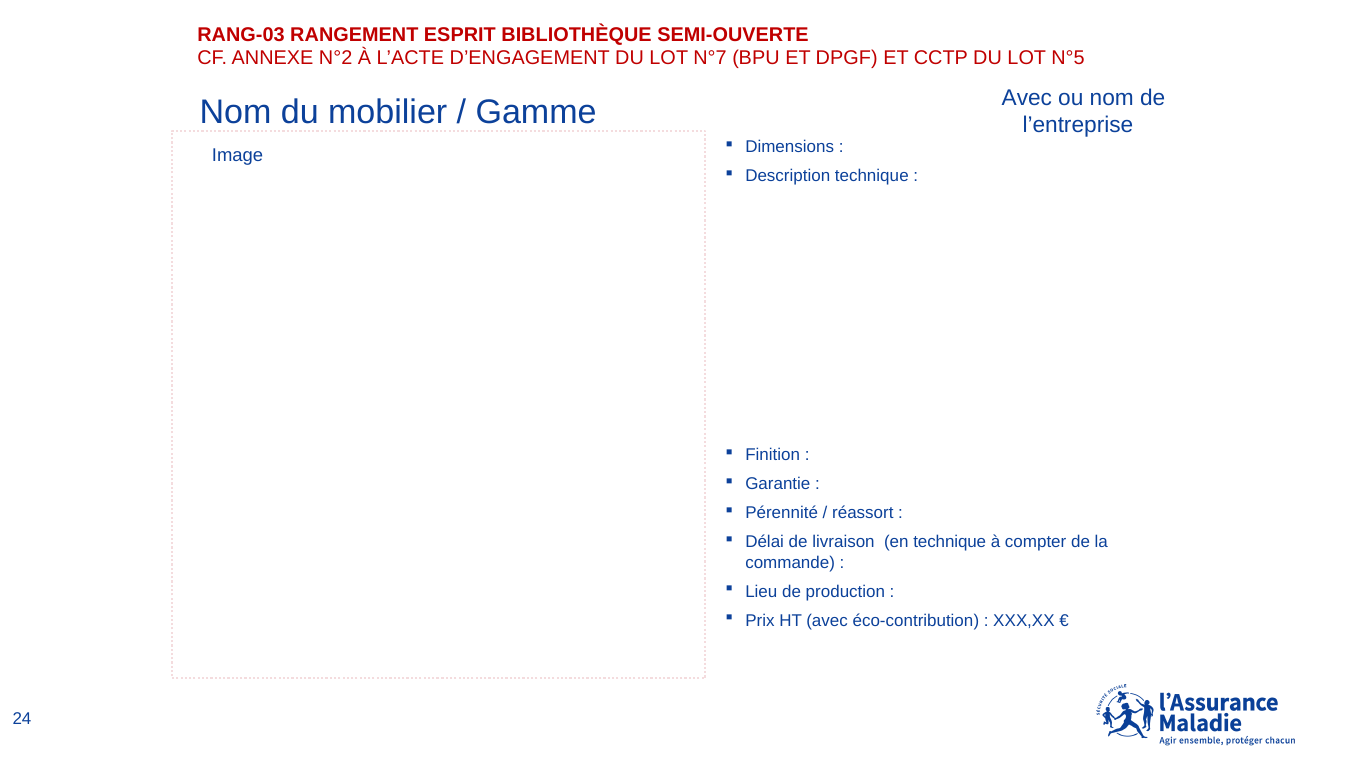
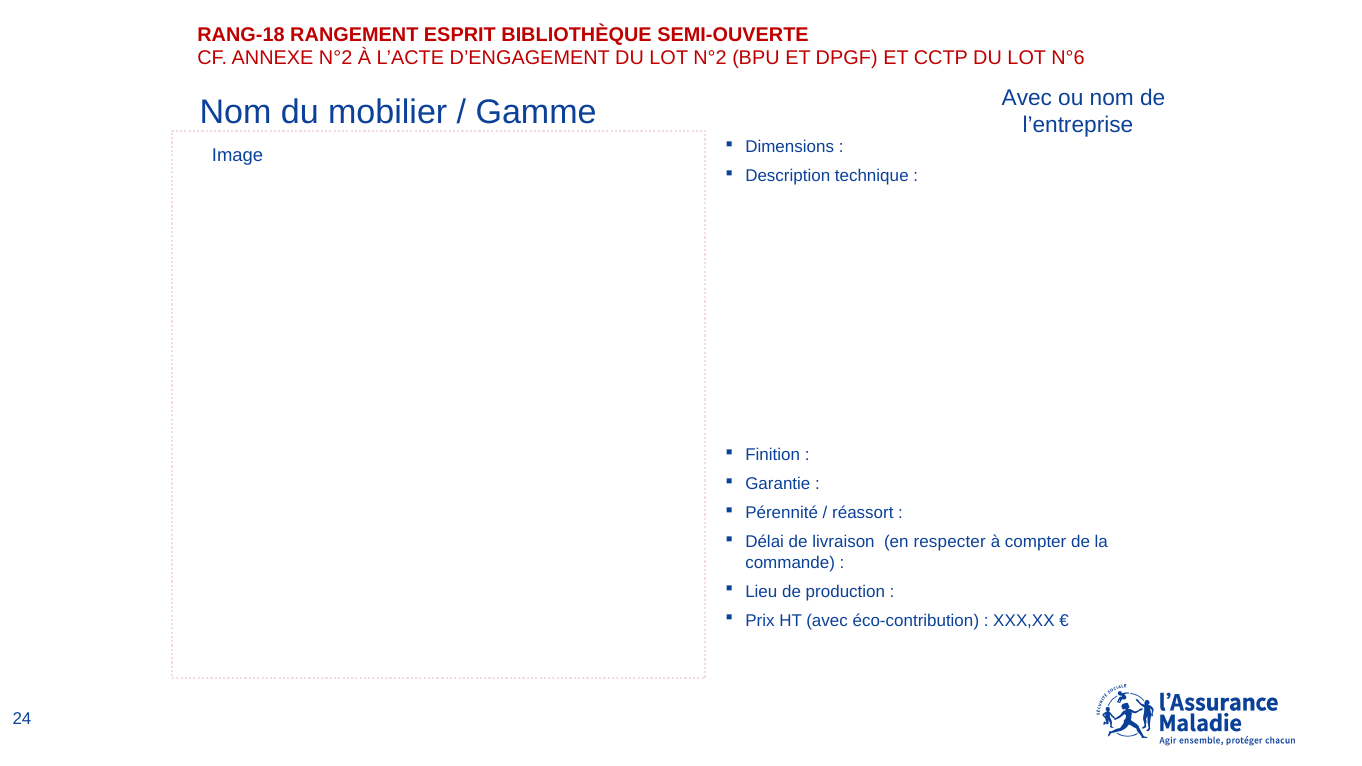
RANG-03: RANG-03 -> RANG-18
LOT N°7: N°7 -> N°2
N°5: N°5 -> N°6
en technique: technique -> respecter
